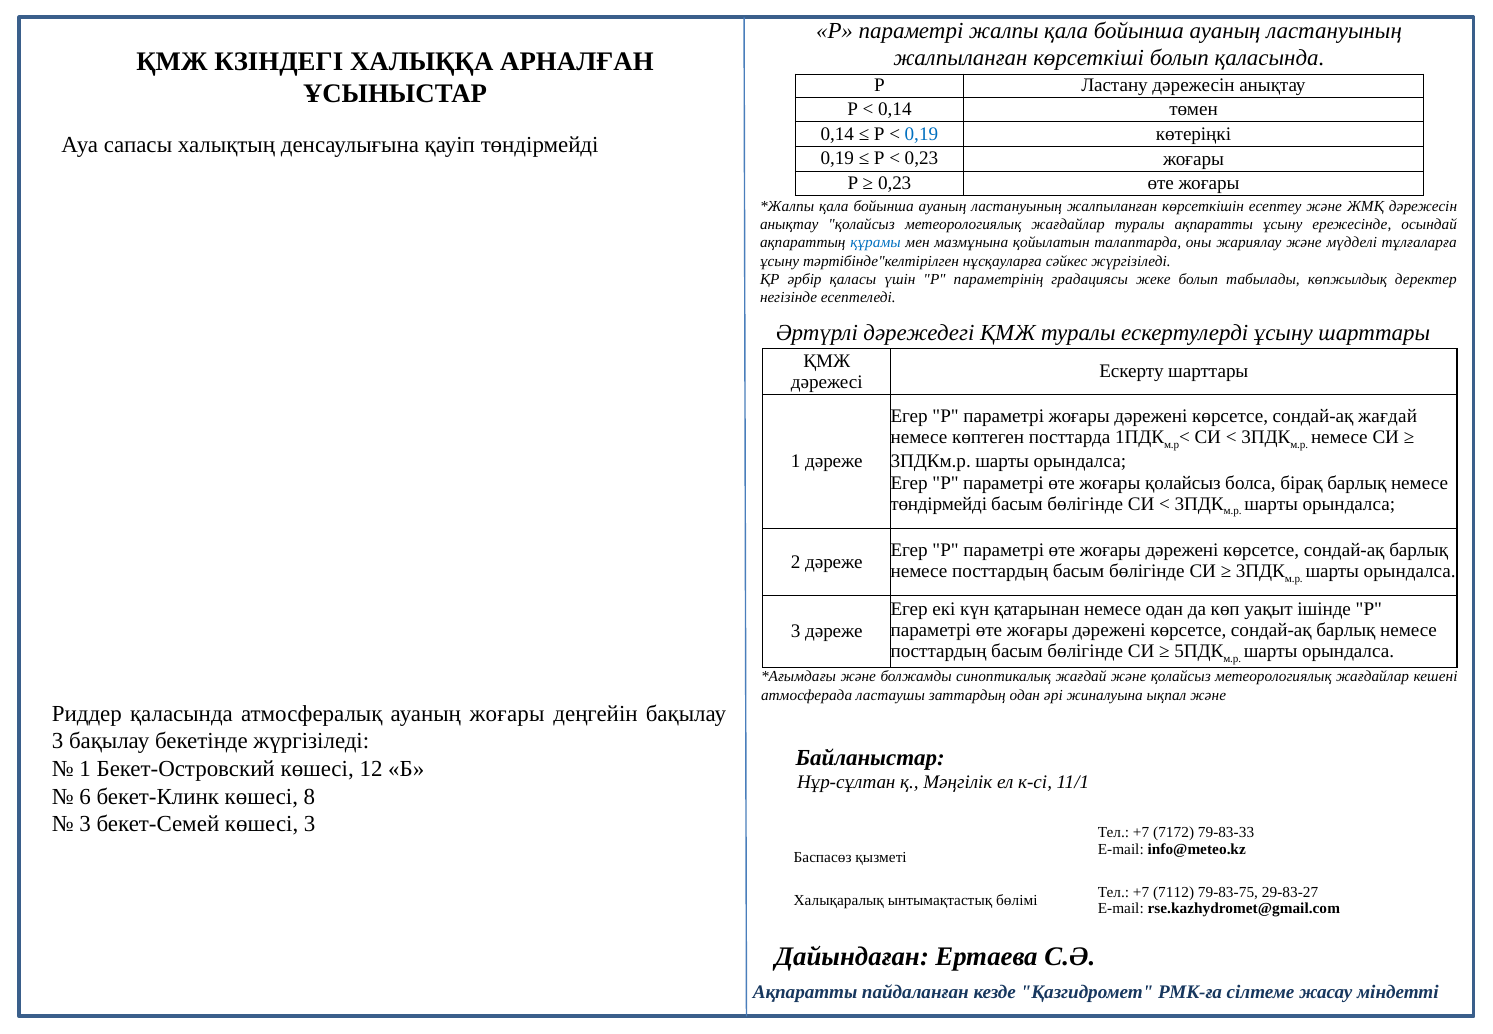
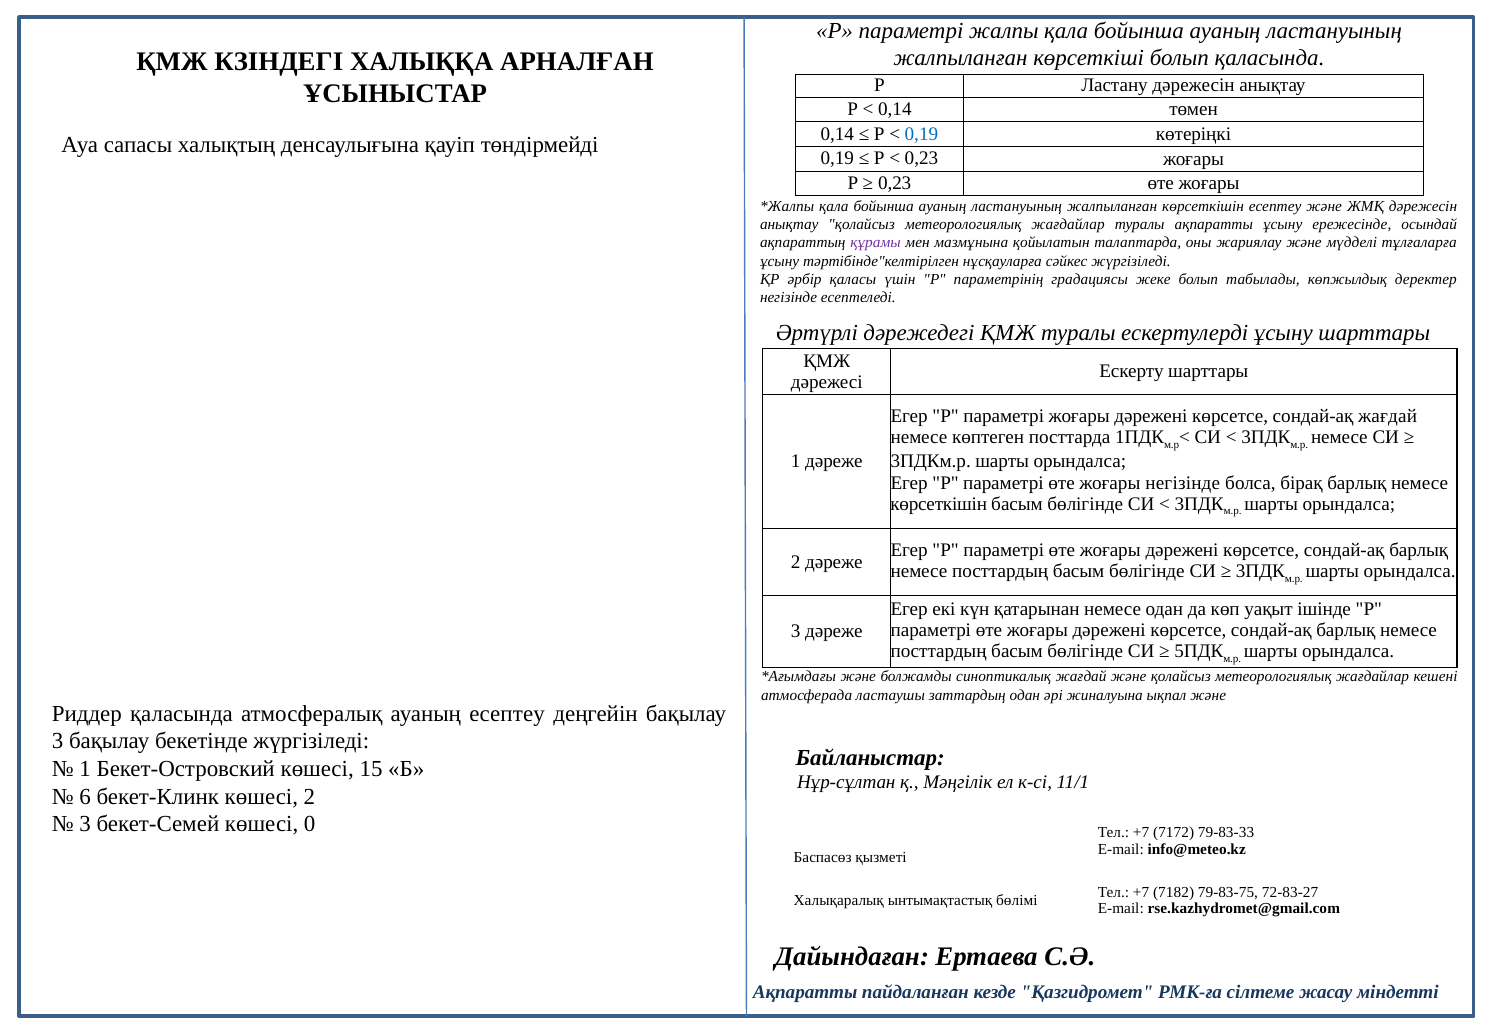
құрамы colour: blue -> purple
жоғары қолайсыз: қолайсыз -> негізінде
төндірмейді at (939, 504): төндірмейді -> көрсеткішін
ауаның жоғары: жоғары -> есептеу
12: 12 -> 15
көшесі 8: 8 -> 2
көшесі 3: 3 -> 0
7112: 7112 -> 7182
29-83-27: 29-83-27 -> 72-83-27
